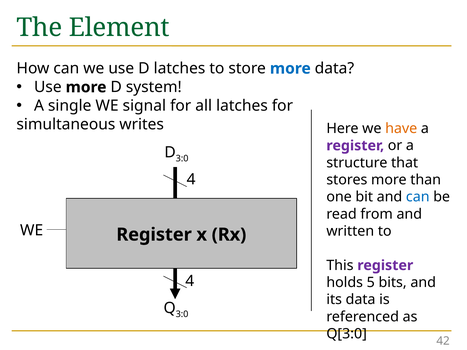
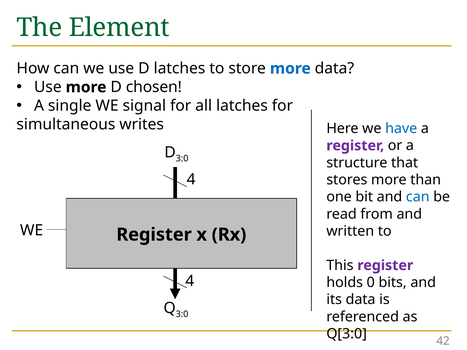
system: system -> chosen
have colour: orange -> blue
5: 5 -> 0
